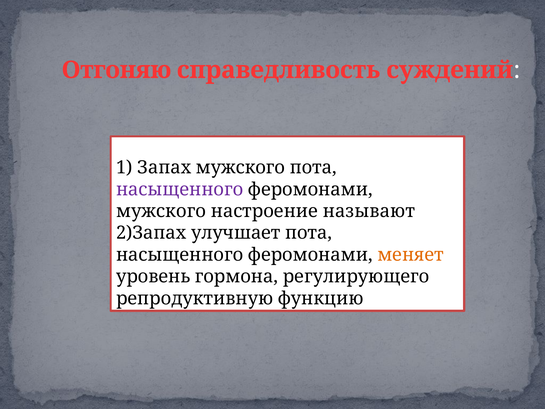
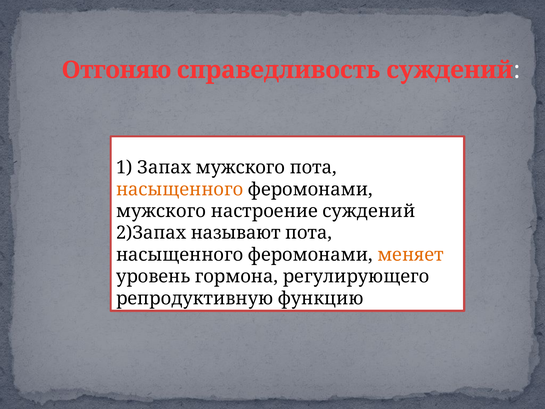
насыщенного at (180, 189) colour: purple -> orange
настроение называют: называют -> суждений
улучшает: улучшает -> называют
